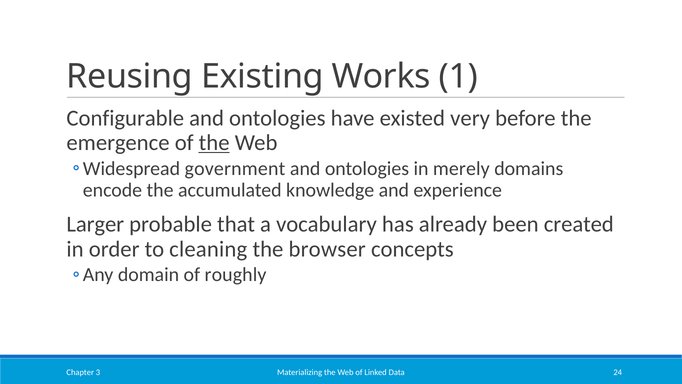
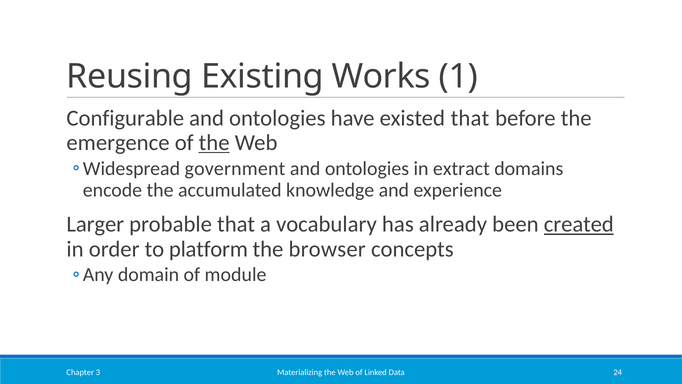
existed very: very -> that
merely: merely -> extract
created underline: none -> present
cleaning: cleaning -> platform
roughly: roughly -> module
